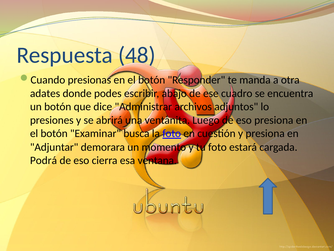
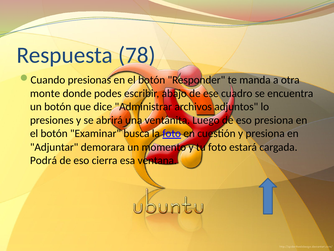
48: 48 -> 78
adates: adates -> monte
